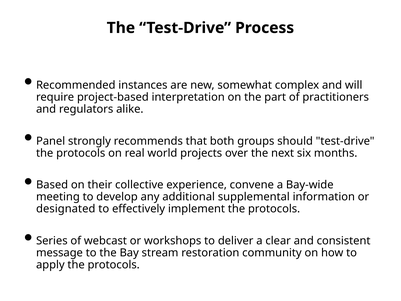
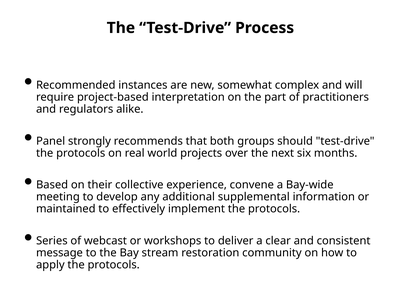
designated: designated -> maintained
